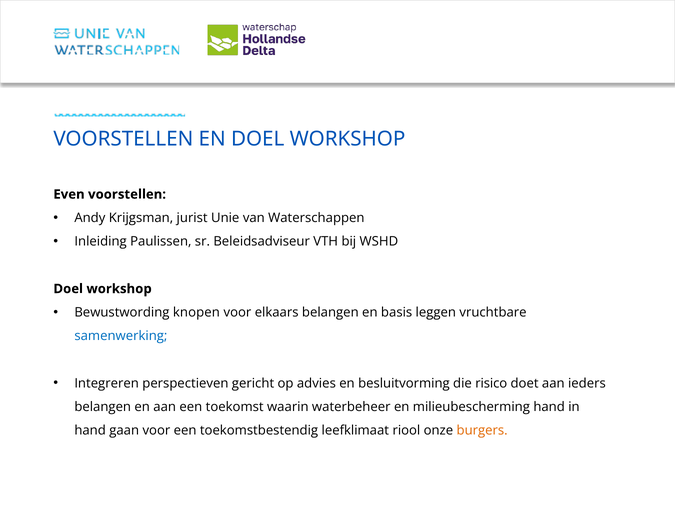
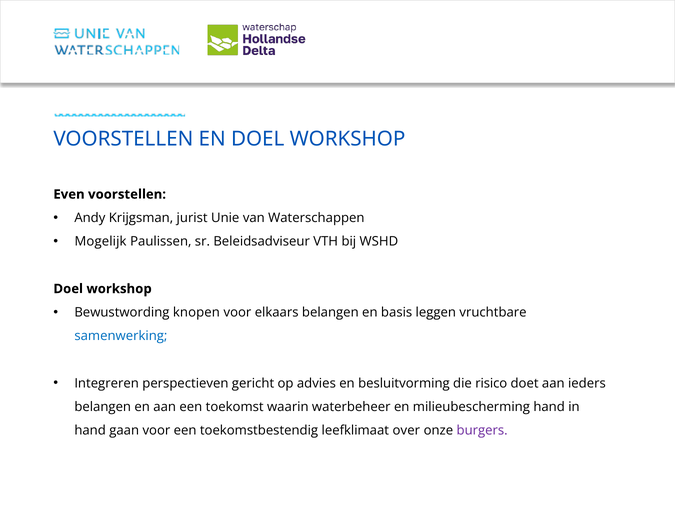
Inleiding: Inleiding -> Mogelijk
riool: riool -> over
burgers colour: orange -> purple
